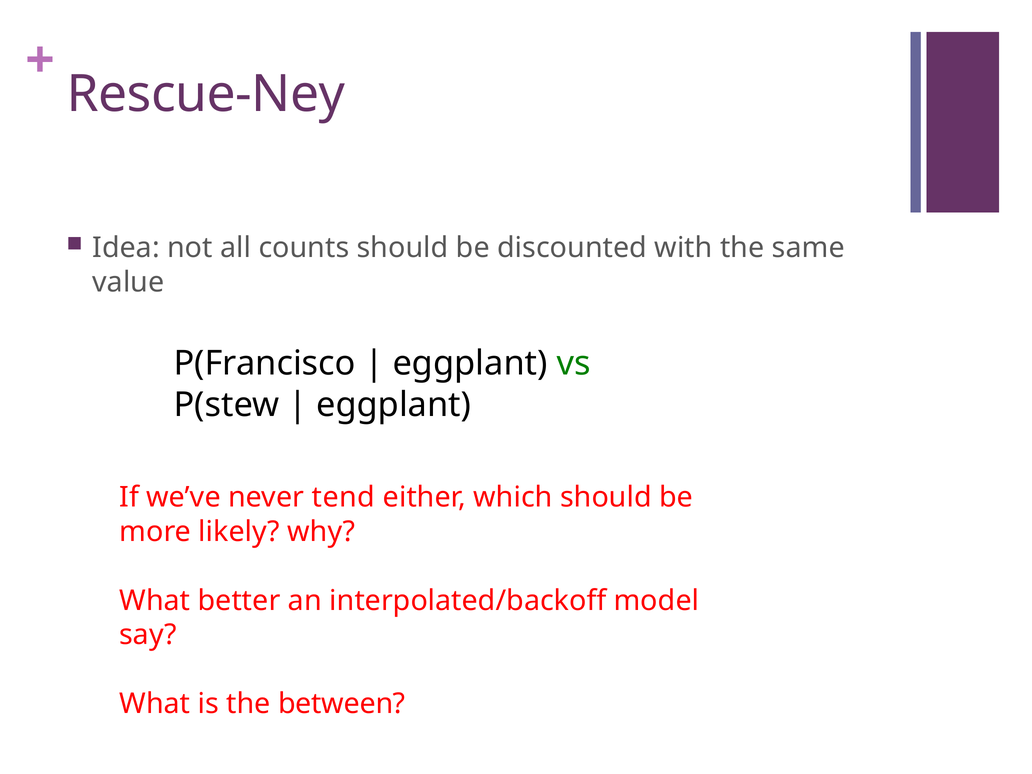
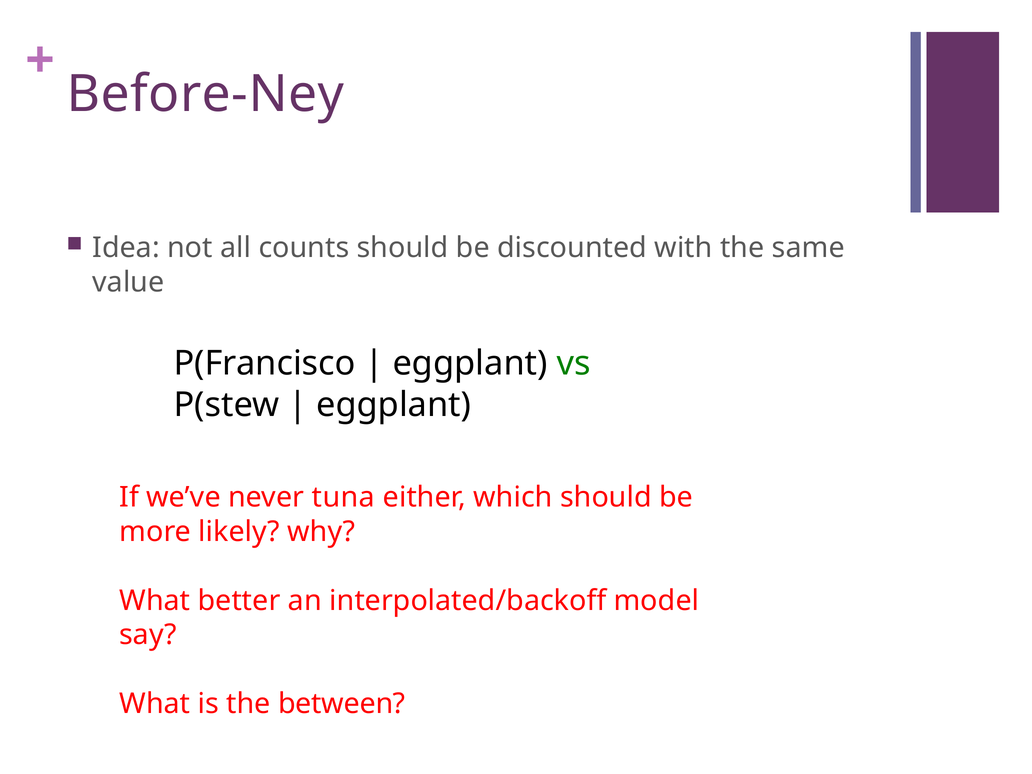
Rescue-Ney: Rescue-Ney -> Before-Ney
tend: tend -> tuna
